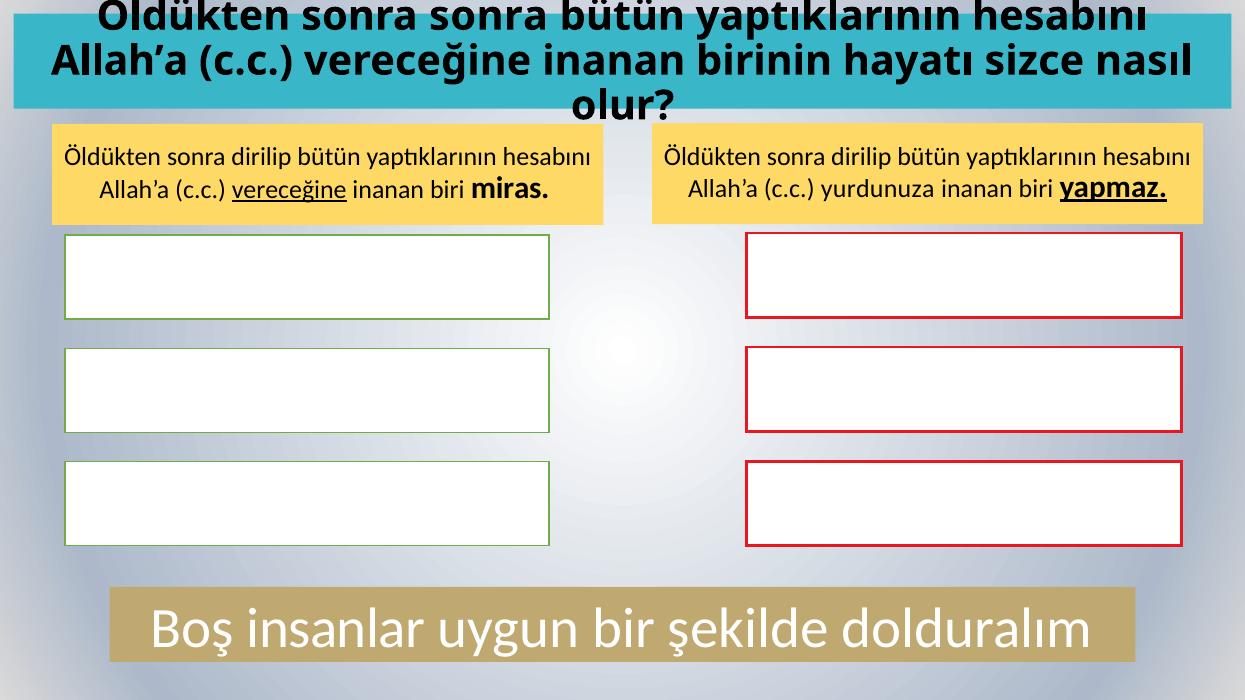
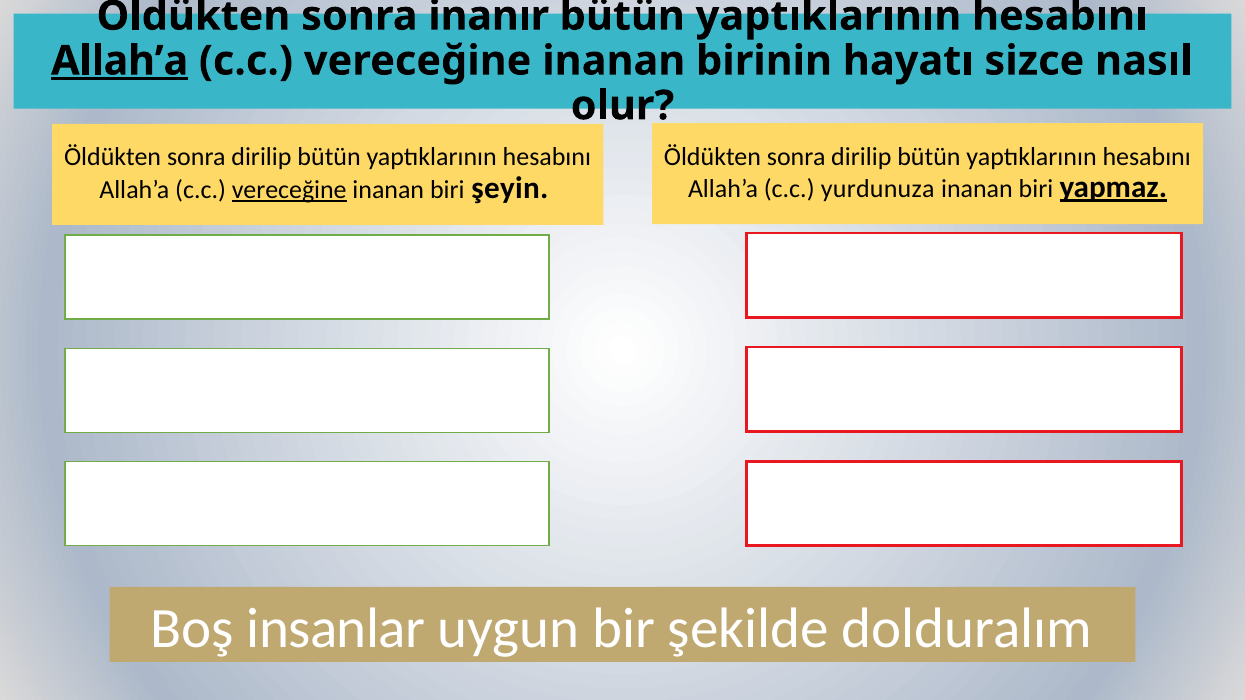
sonra sonra: sonra -> inanır
Allah’a at (120, 61) underline: none -> present
miras: miras -> şeyin
